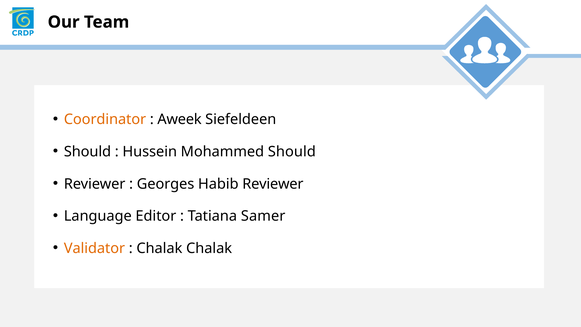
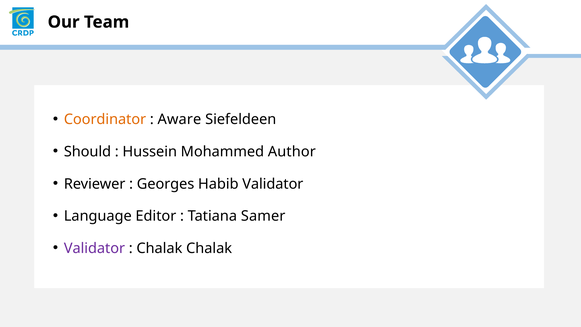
Aweek: Aweek -> Aware
Mohammed Should: Should -> Author
Habib Reviewer: Reviewer -> Validator
Validator at (94, 248) colour: orange -> purple
